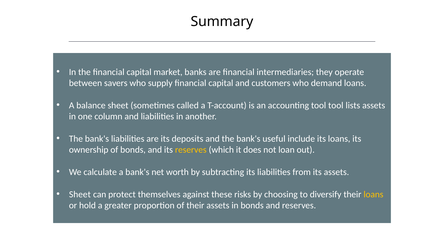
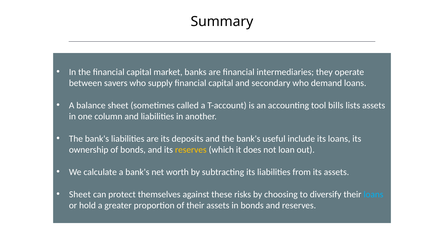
customers: customers -> secondary
tool tool: tool -> bills
loans at (373, 194) colour: yellow -> light blue
